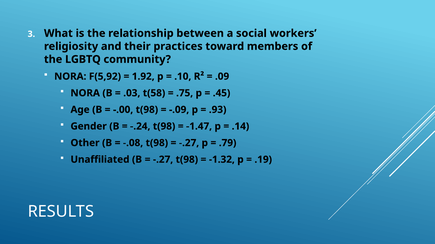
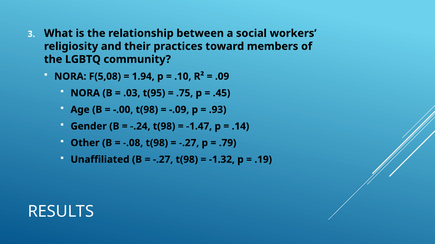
F(5,92: F(5,92 -> F(5,08
1.92: 1.92 -> 1.94
t(58: t(58 -> t(95
